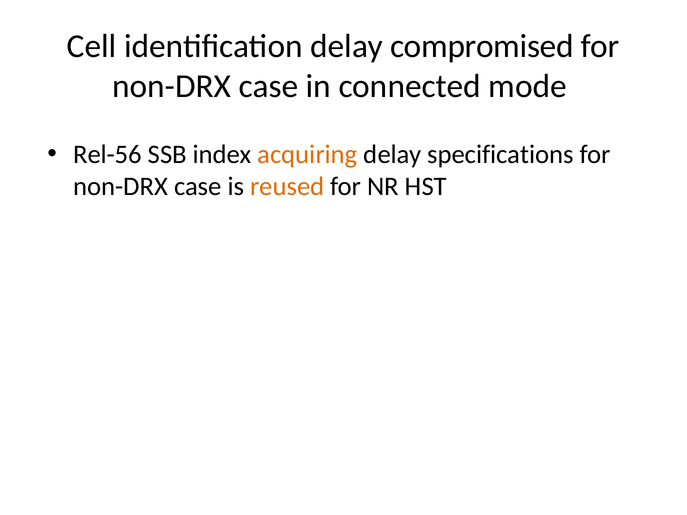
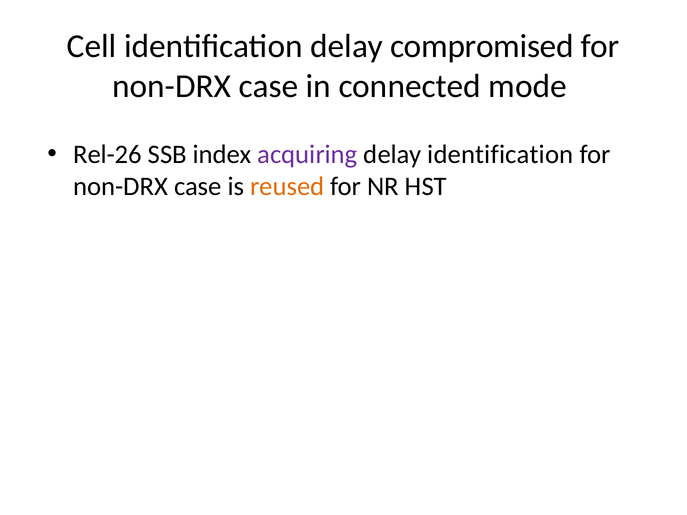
Rel-56: Rel-56 -> Rel-26
acquiring colour: orange -> purple
delay specifications: specifications -> identification
